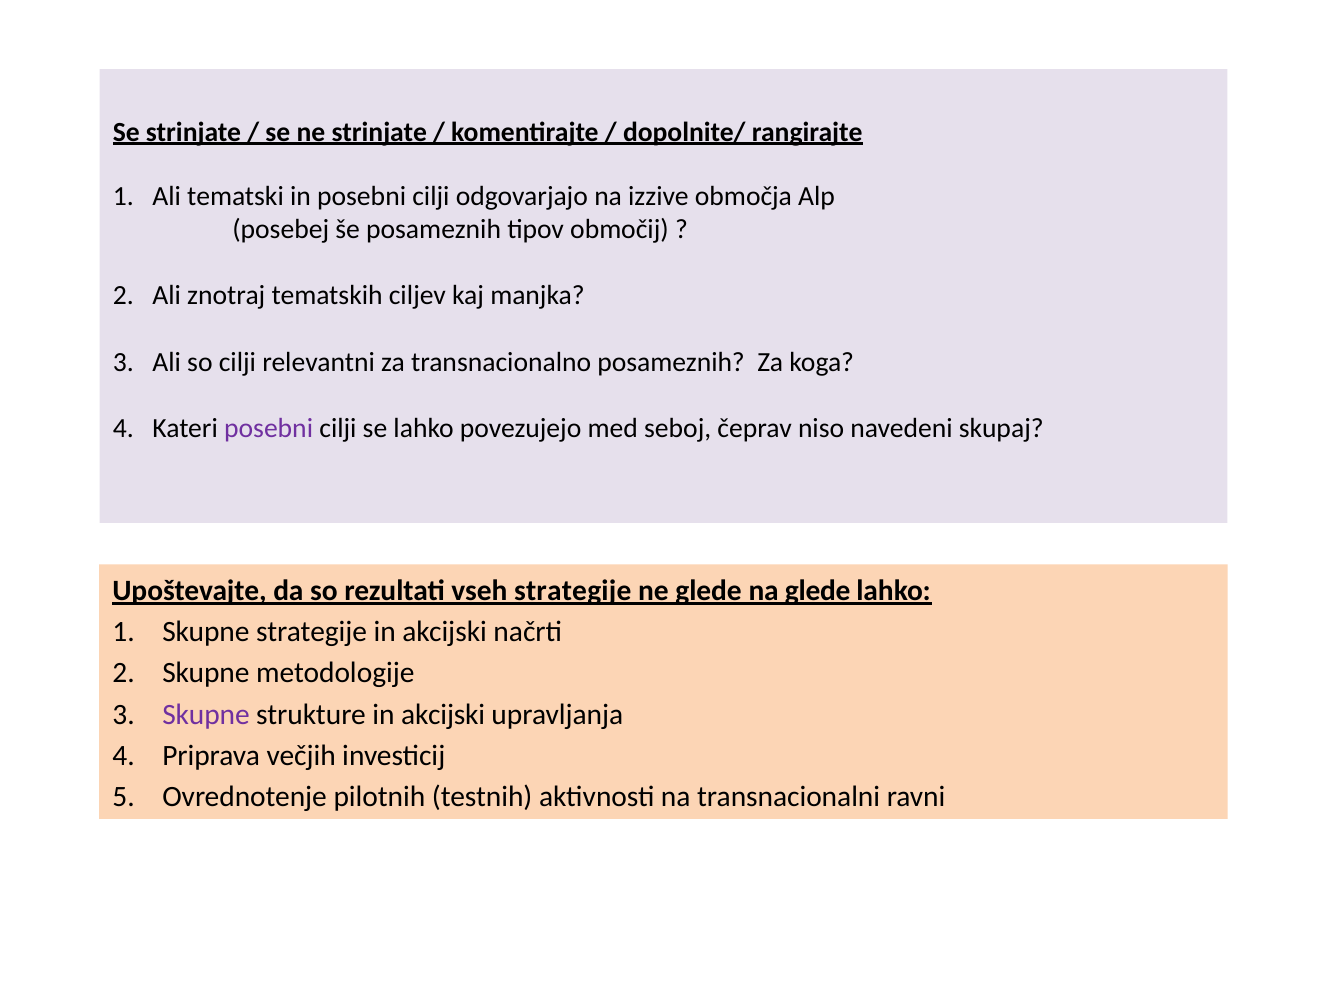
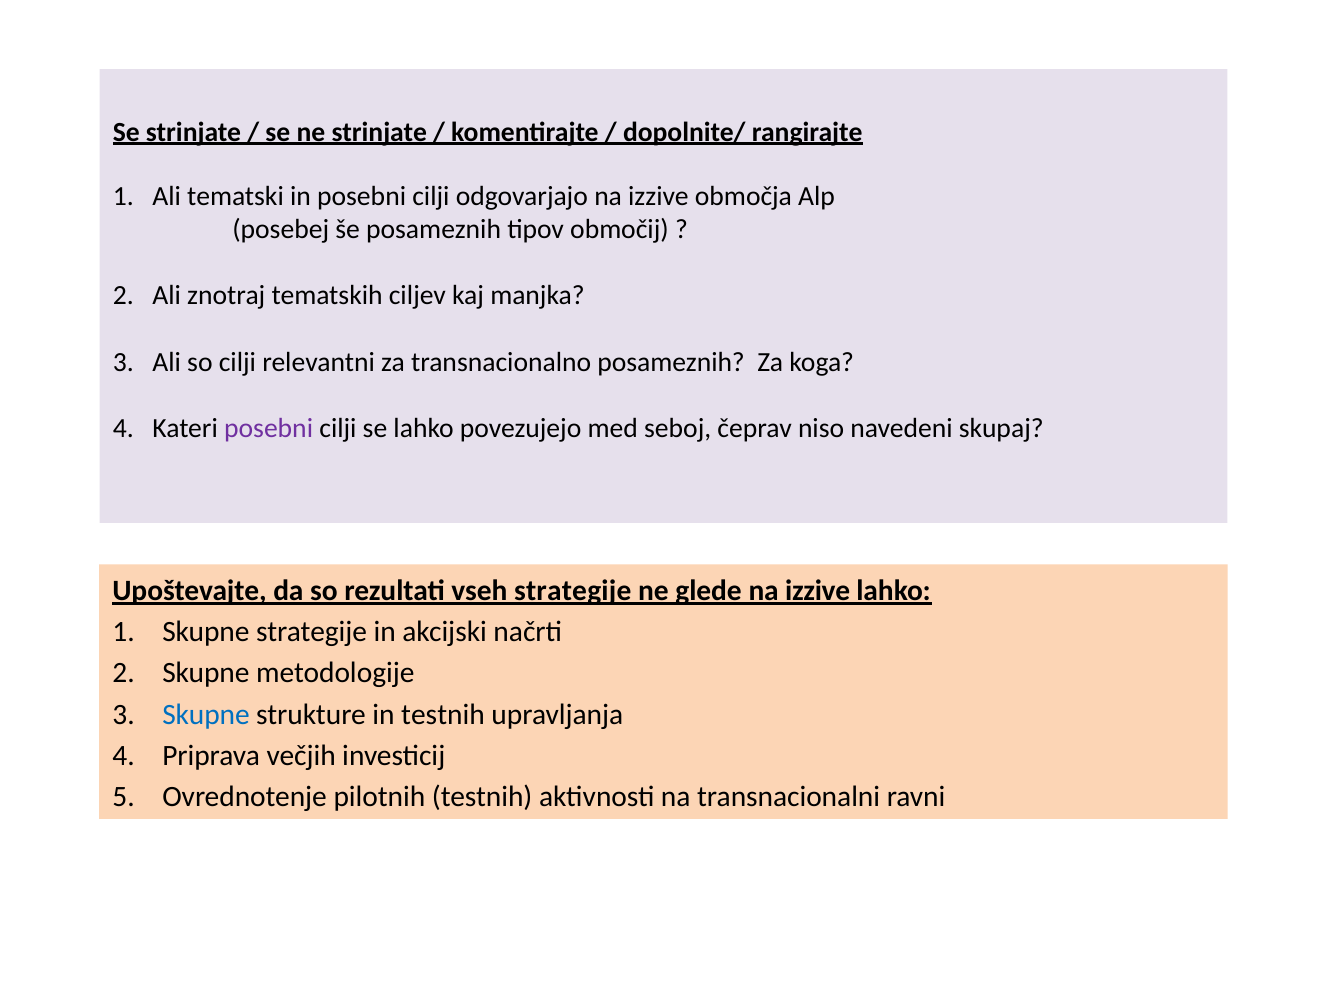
glede na glede: glede -> izzive
Skupne at (206, 714) colour: purple -> blue
strukture in akcijski: akcijski -> testnih
